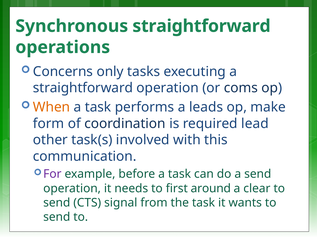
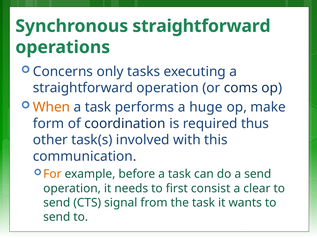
leads: leads -> huge
lead: lead -> thus
For colour: purple -> orange
around: around -> consist
